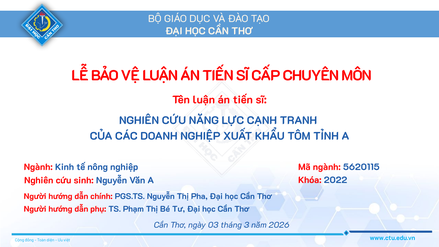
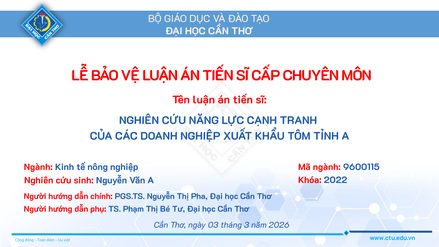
5620115: 5620115 -> 9600115
